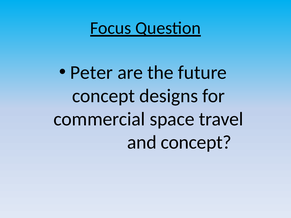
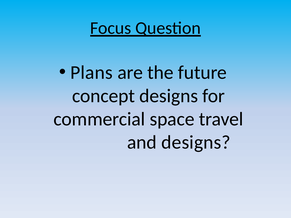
Peter: Peter -> Plans
and concept: concept -> designs
